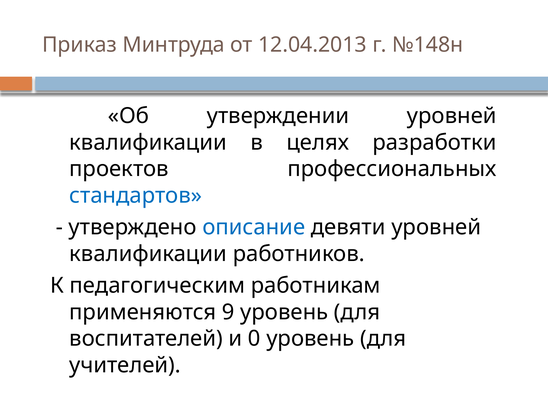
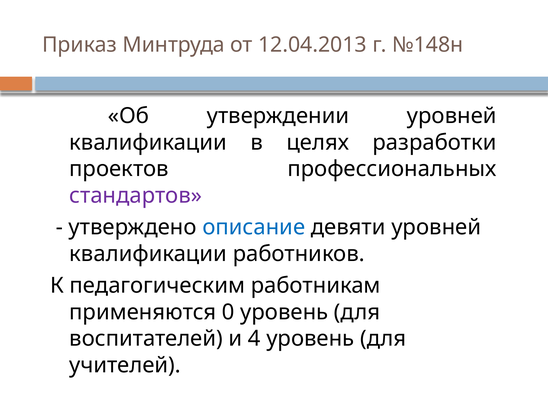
стандартов colour: blue -> purple
9: 9 -> 0
0: 0 -> 4
